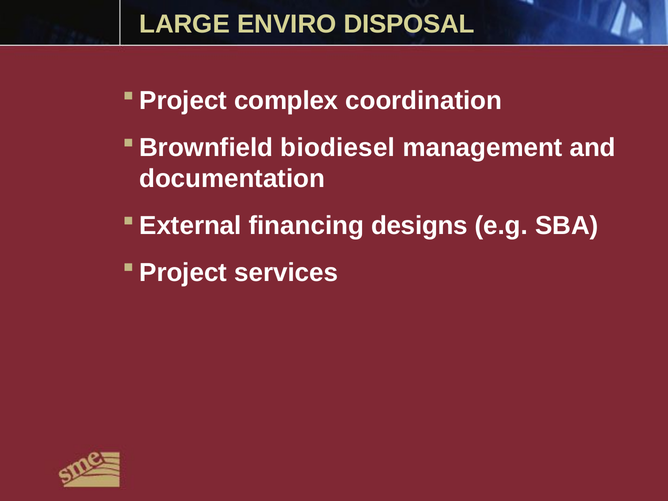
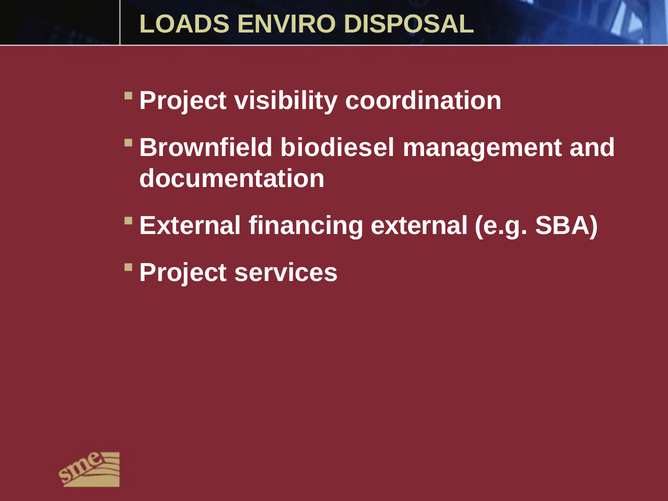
LARGE: LARGE -> LOADS
complex: complex -> visibility
designs: designs -> external
